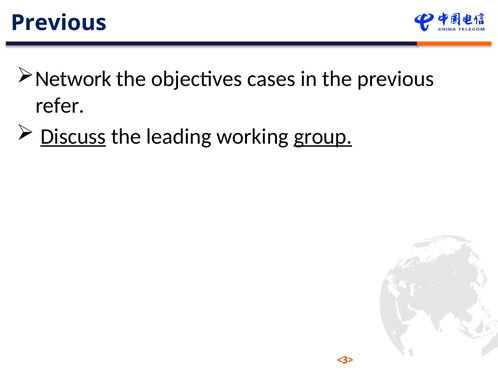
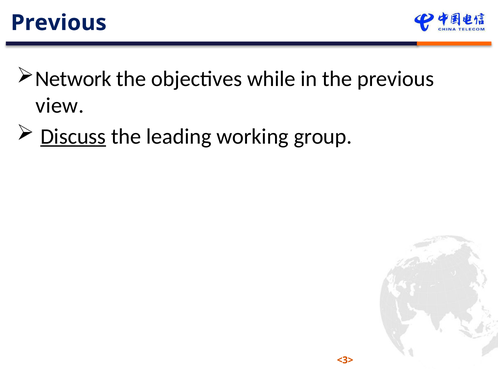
cases: cases -> while
refer: refer -> view
group underline: present -> none
